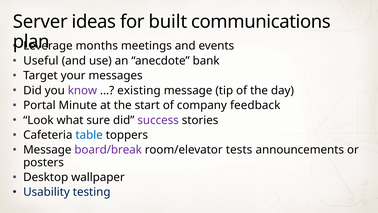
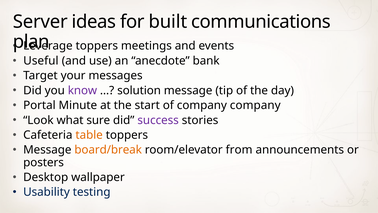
months at (97, 46): months -> toppers
existing: existing -> solution
company feedback: feedback -> company
table colour: blue -> orange
board/break colour: purple -> orange
tests: tests -> from
